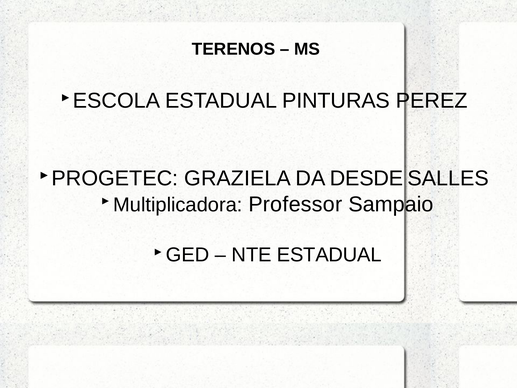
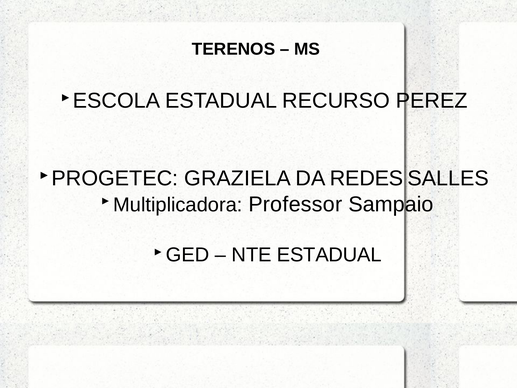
PINTURAS: PINTURAS -> RECURSO
DESDE: DESDE -> REDES
